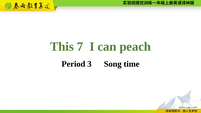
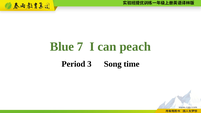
This: This -> Blue
